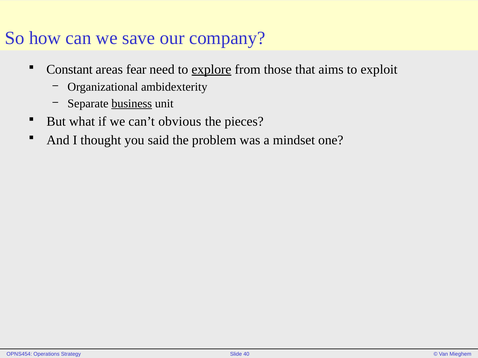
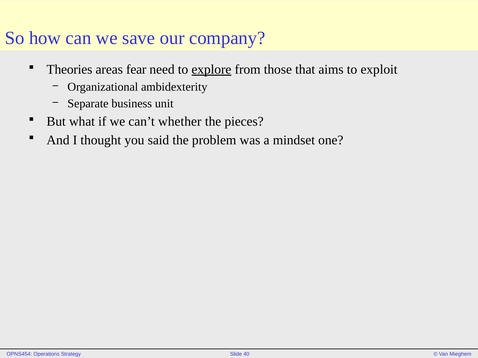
Constant: Constant -> Theories
business underline: present -> none
obvious: obvious -> whether
